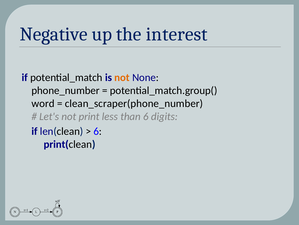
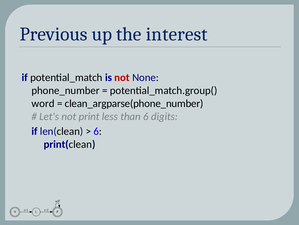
Negative: Negative -> Previous
not at (122, 77) colour: orange -> red
clean_scraper(phone_number: clean_scraper(phone_number -> clean_argparse(phone_number
